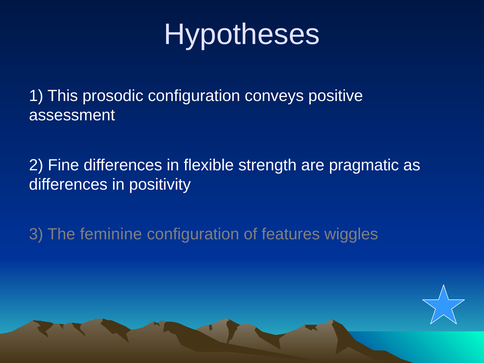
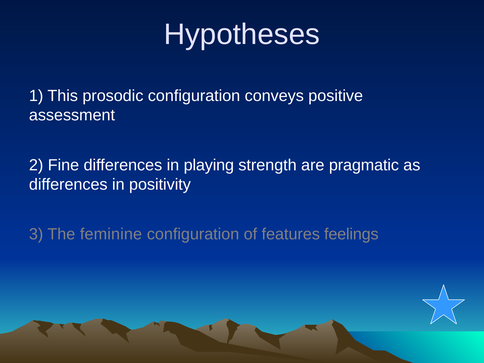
flexible: flexible -> playing
wiggles: wiggles -> feelings
